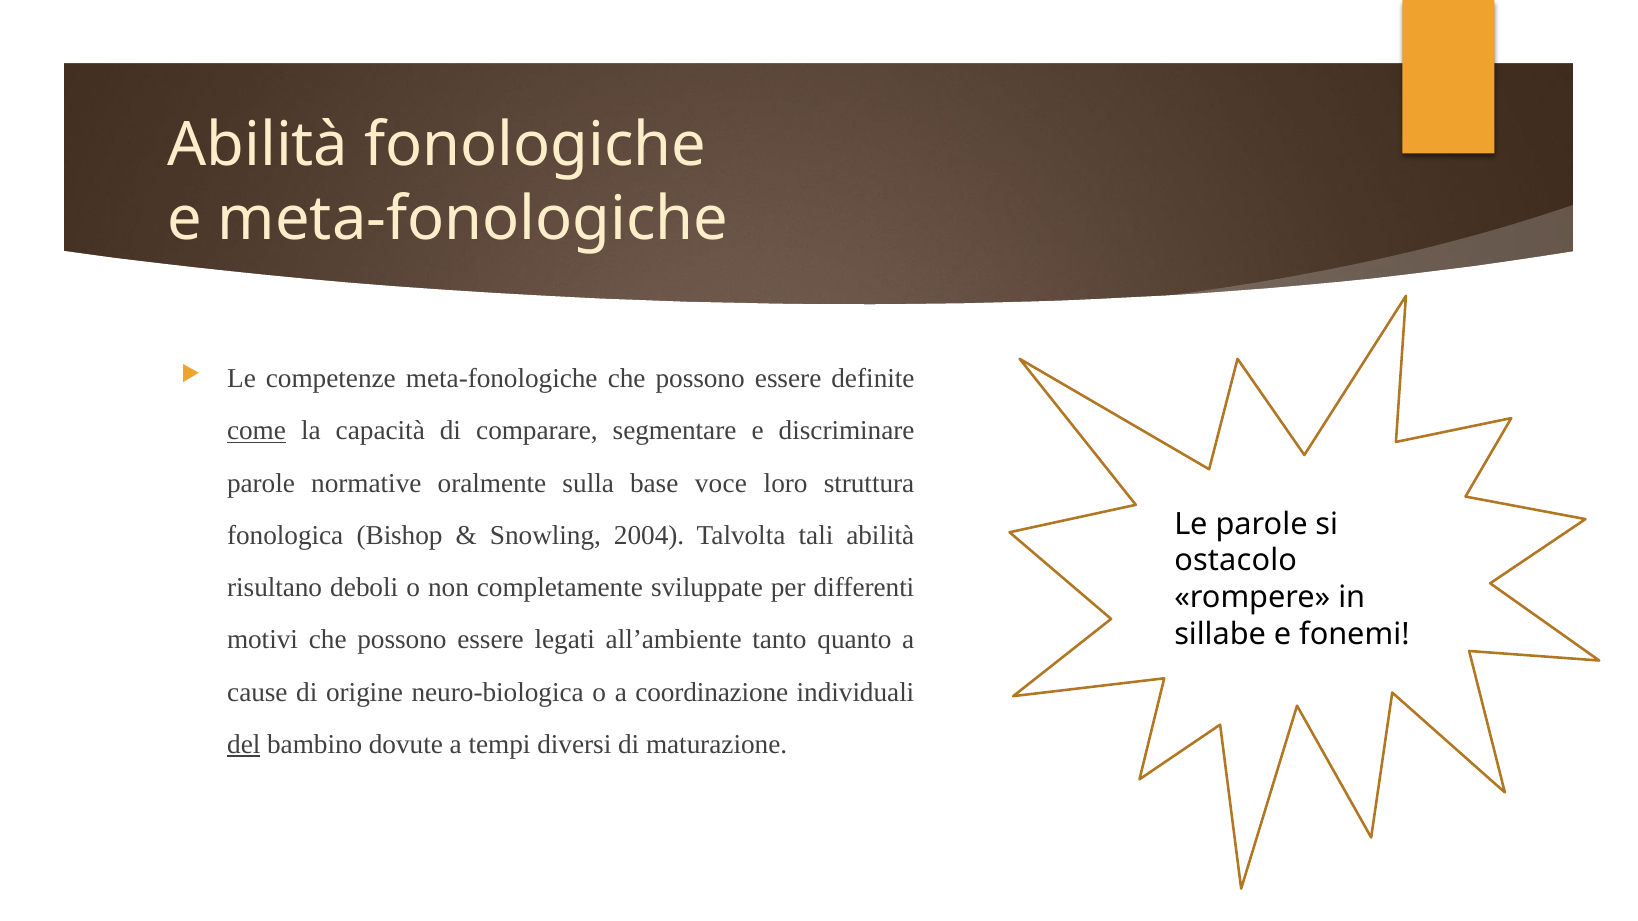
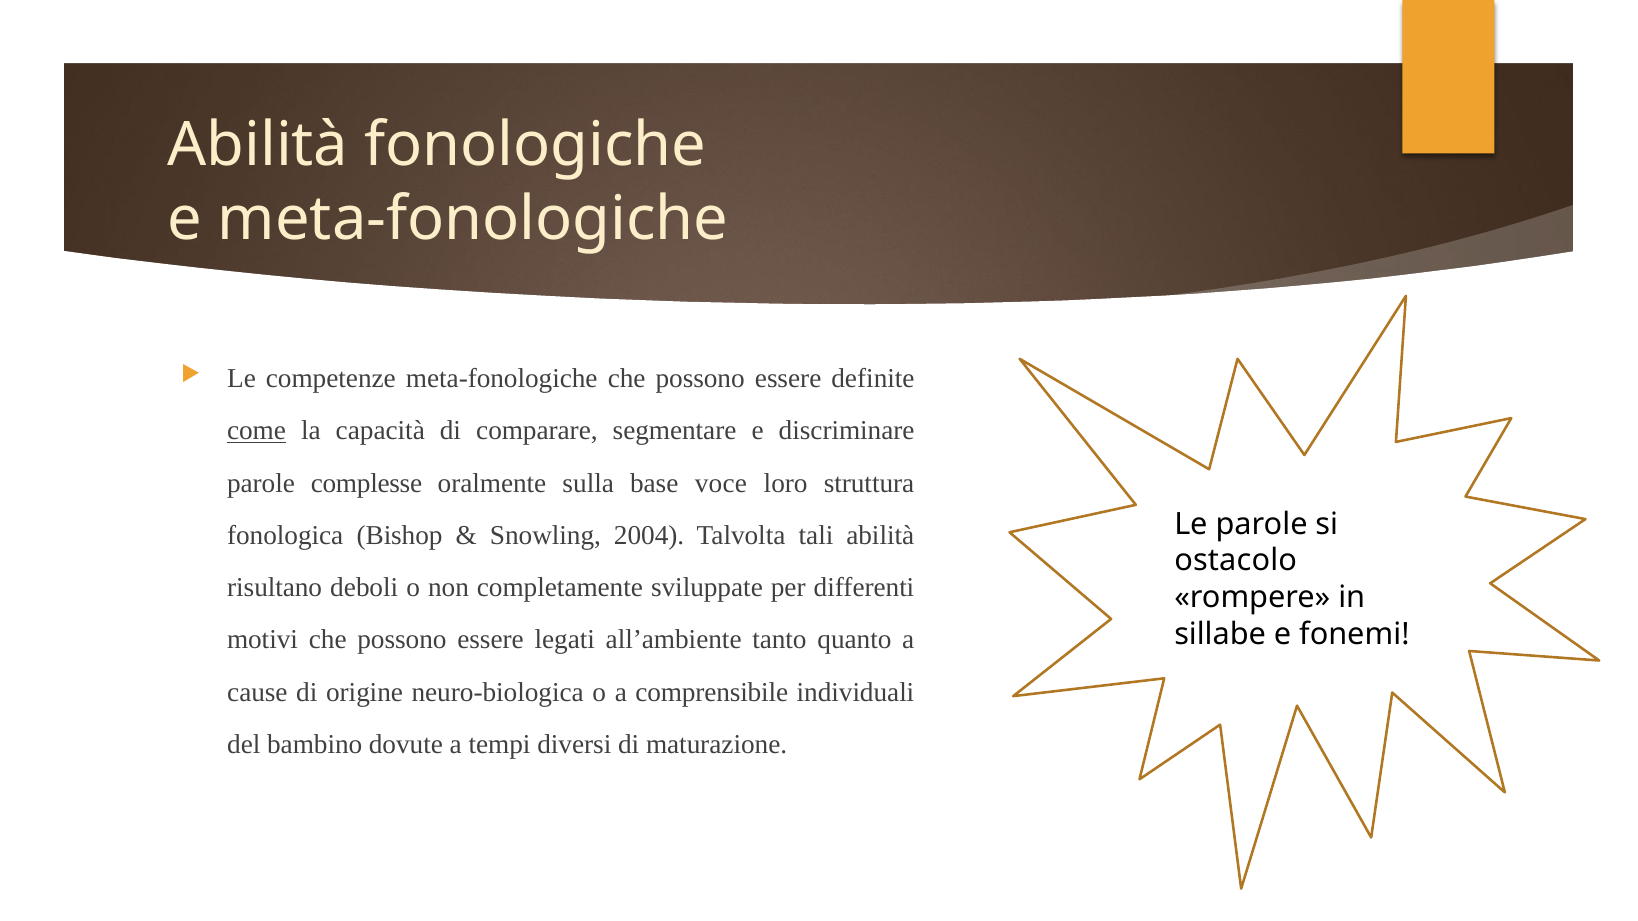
normative: normative -> complesse
coordinazione: coordinazione -> comprensibile
del underline: present -> none
